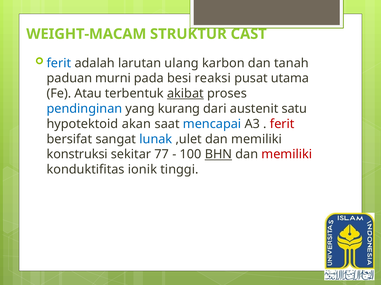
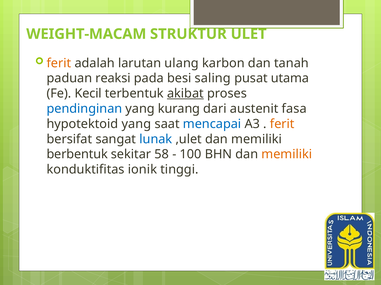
CAST: CAST -> ULET
ferit at (59, 63) colour: blue -> orange
murni: murni -> reaksi
reaksi: reaksi -> saling
Atau: Atau -> Kecil
satu: satu -> fasa
hypotektoid akan: akan -> yang
ferit at (282, 124) colour: red -> orange
konstruksi: konstruksi -> berbentuk
77: 77 -> 58
BHN underline: present -> none
memiliki at (287, 155) colour: red -> orange
